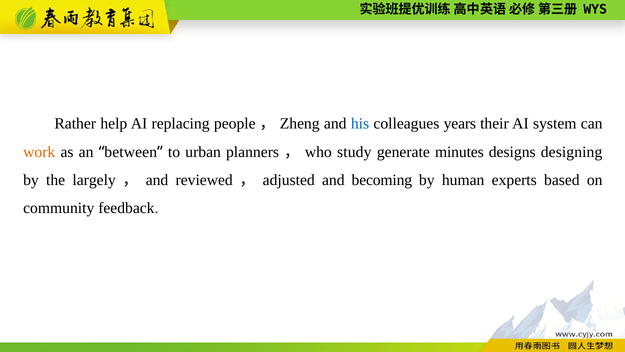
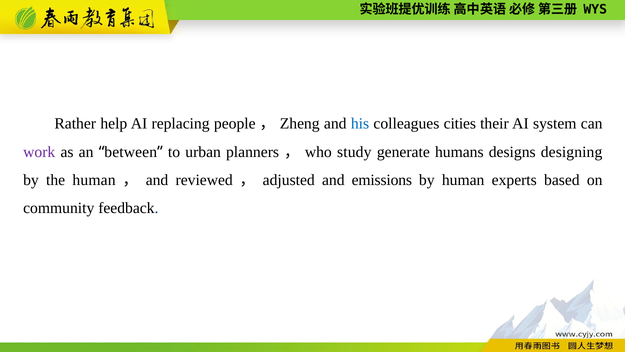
years: years -> cities
work colour: orange -> purple
minutes: minutes -> humans
the largely: largely -> human
becoming: becoming -> emissions
